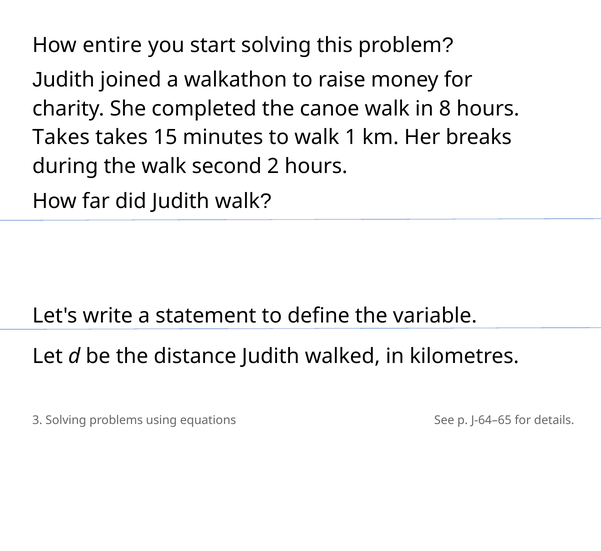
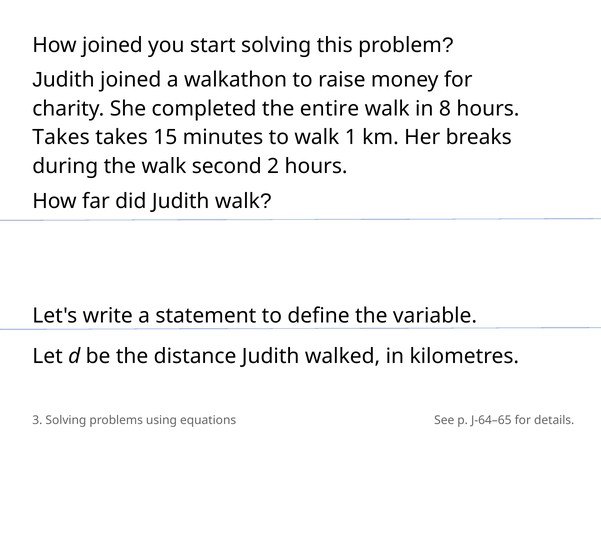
How entire: entire -> joined
canoe: canoe -> entire
